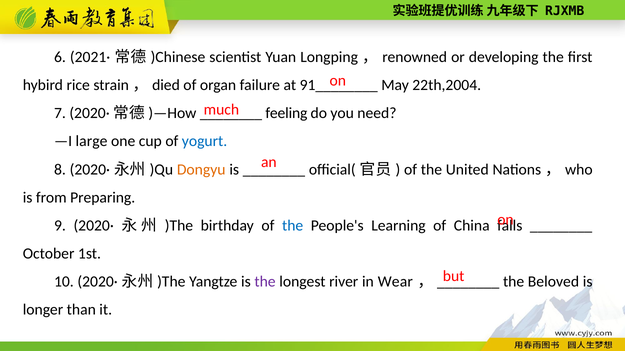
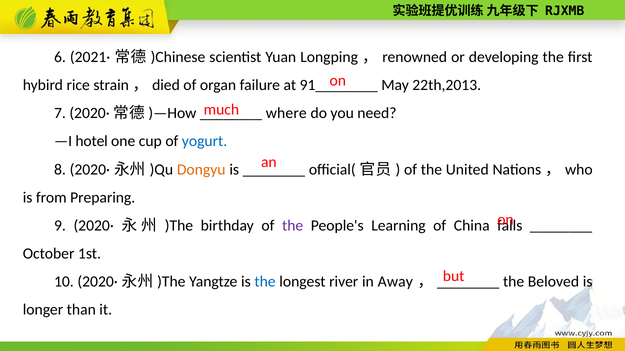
22th,2004: 22th,2004 -> 22th,2013
feeling: feeling -> where
large: large -> hotel
the at (293, 226) colour: blue -> purple
the at (265, 282) colour: purple -> blue
Wear: Wear -> Away
